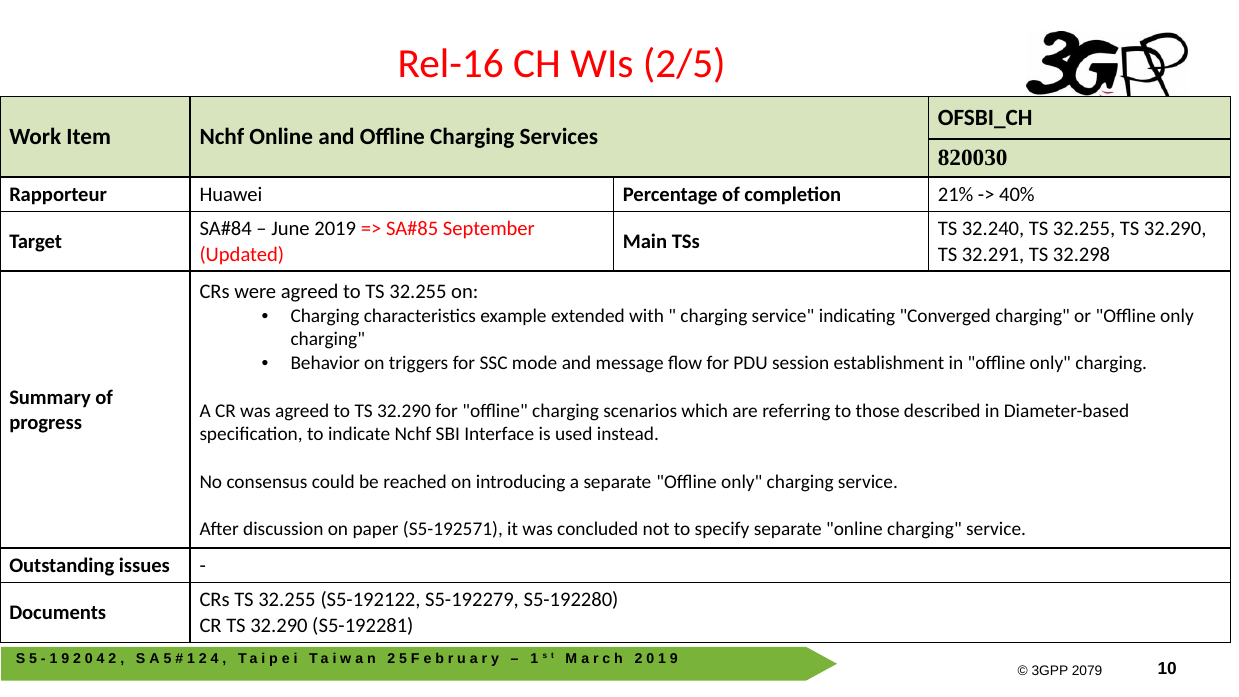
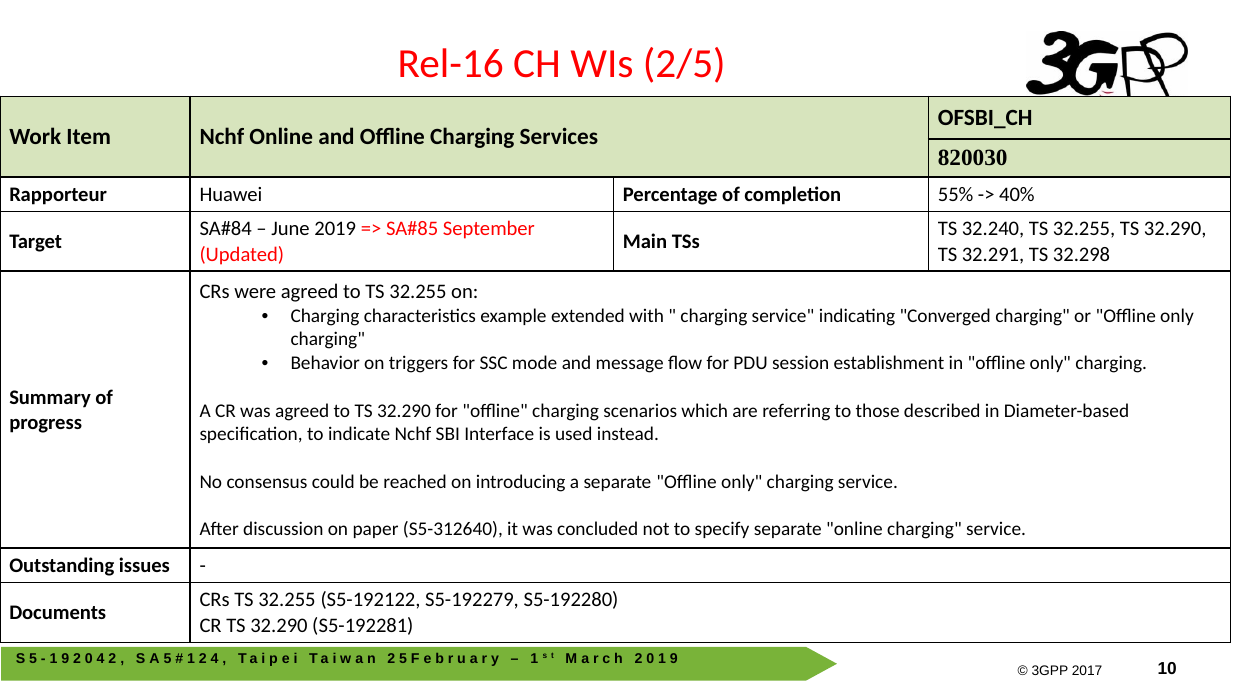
21%: 21% -> 55%
S5-192571: S5-192571 -> S5-312640
2079: 2079 -> 2017
